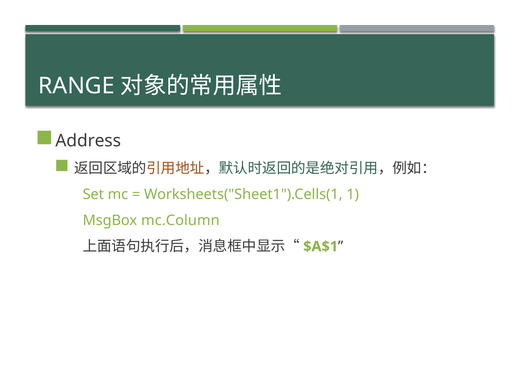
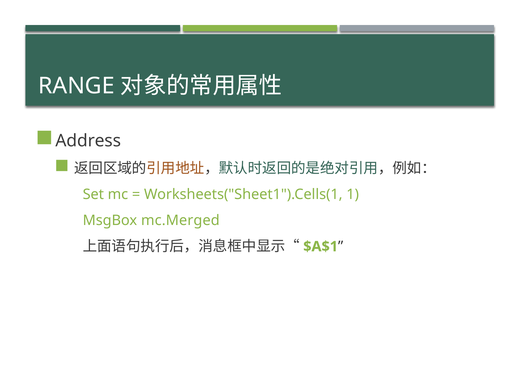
mc.Column: mc.Column -> mc.Merged
